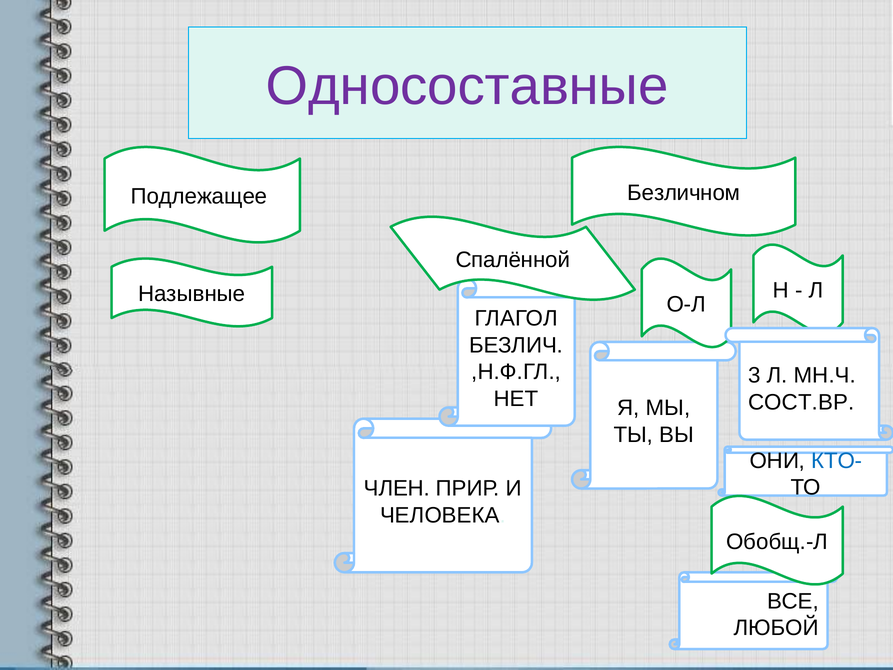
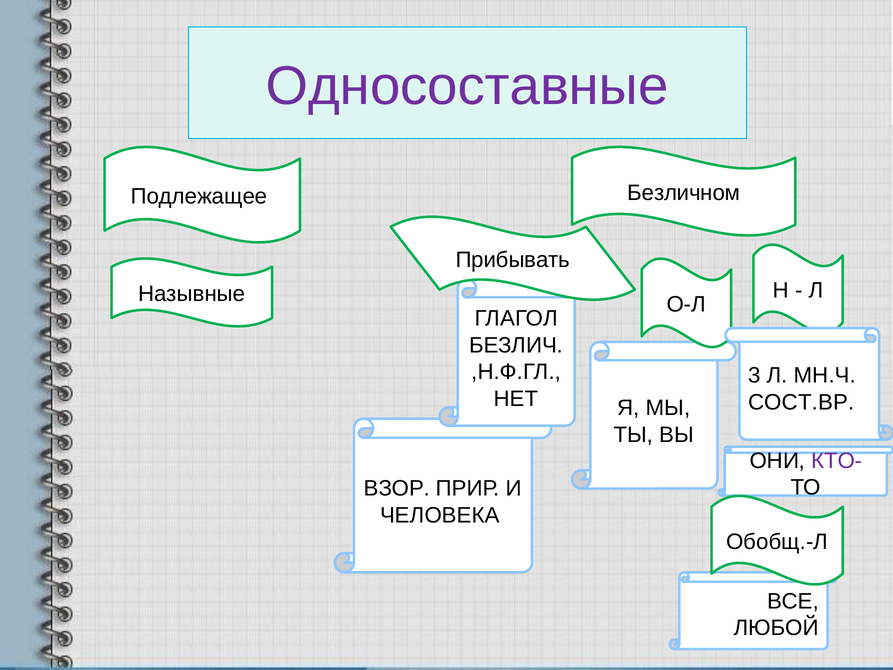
Спалённой: Спалённой -> Прибывать
КТО- colour: blue -> purple
ЧЛЕН: ЧЛЕН -> ВЗОР
